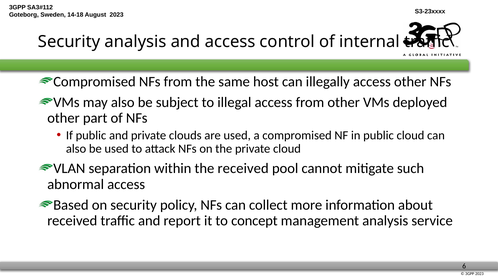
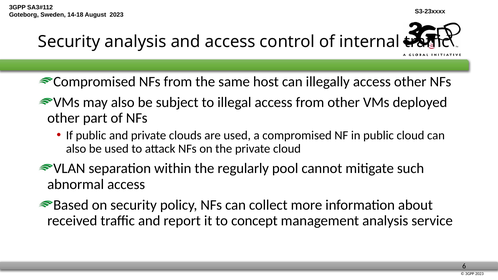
the received: received -> regularly
